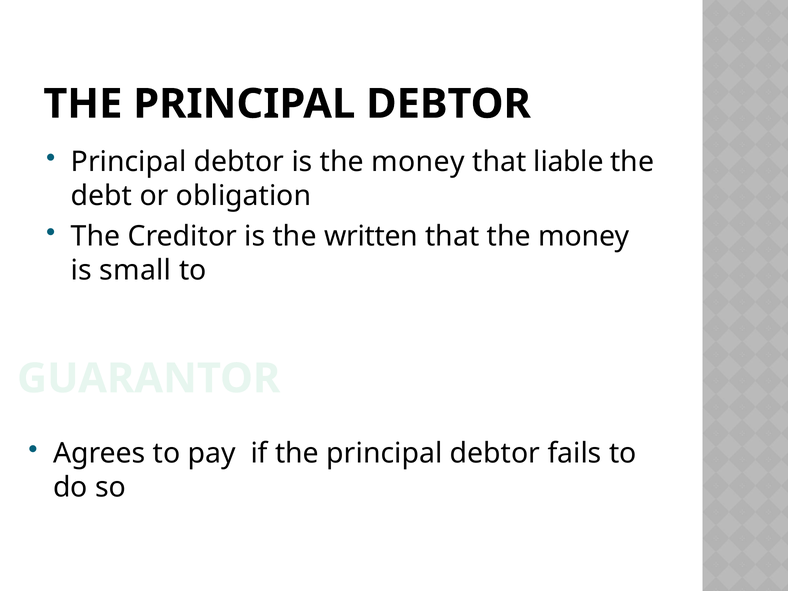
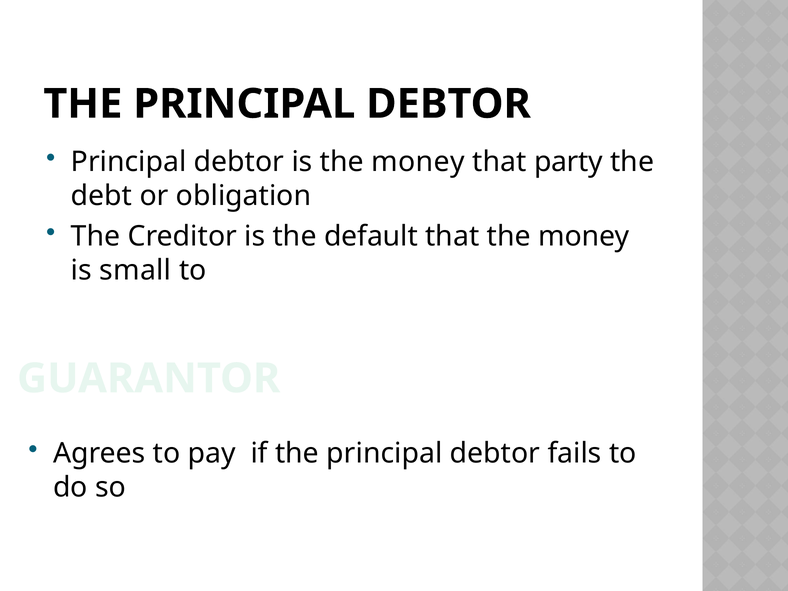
liable: liable -> party
written: written -> default
